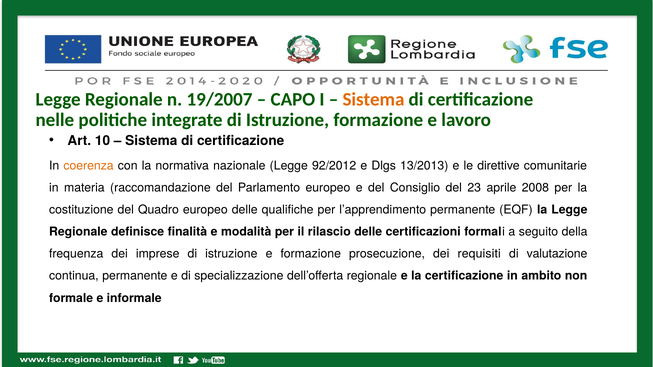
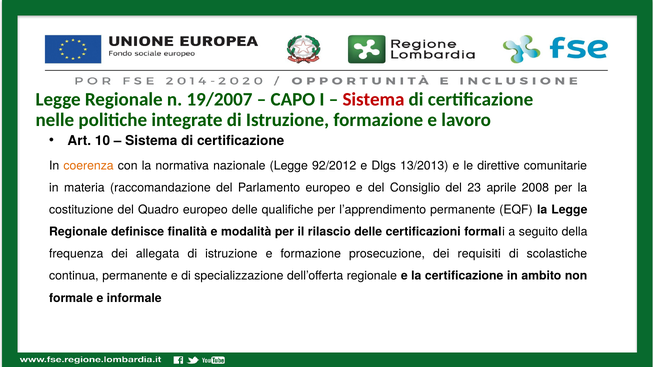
Sistema at (373, 99) colour: orange -> red
imprese: imprese -> allegata
valutazione: valutazione -> scolastiche
